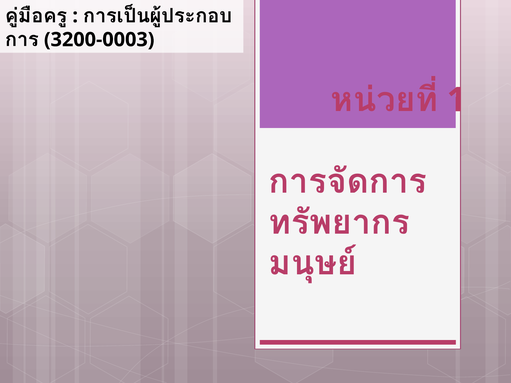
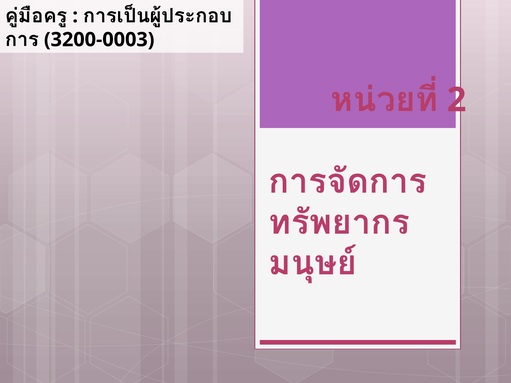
1: 1 -> 2
